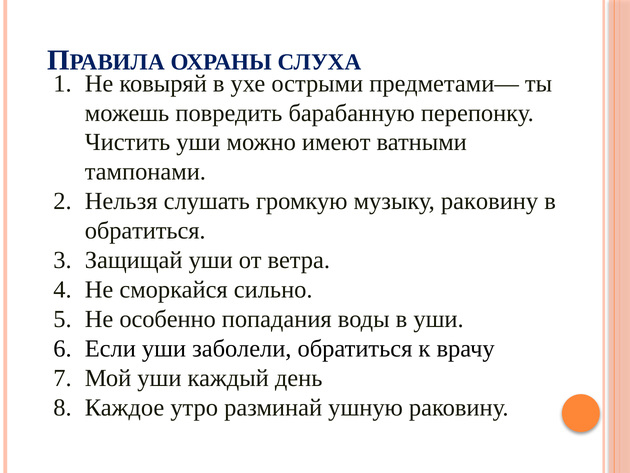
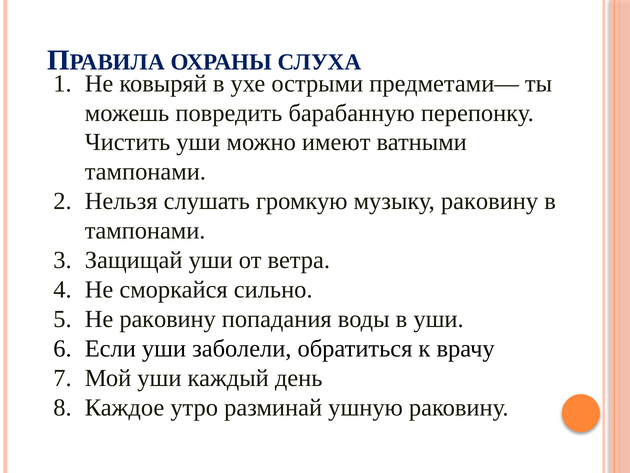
обратиться at (145, 230): обратиться -> тампонами
Не особенно: особенно -> раковину
